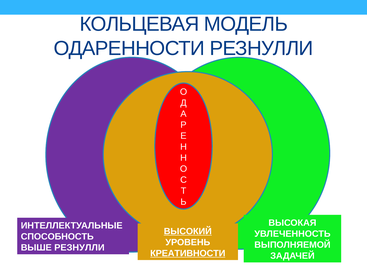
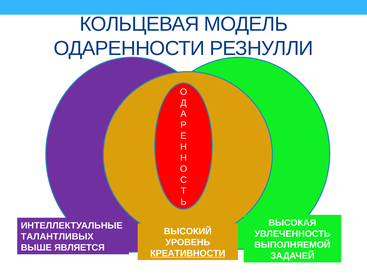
ВЫСОКИЙ underline: present -> none
СПОСОБНОСТЬ: СПОСОБНОСТЬ -> ТАЛАНТЛИВЫХ
ВЫШЕ РЕЗНУЛЛИ: РЕЗНУЛЛИ -> ЯВЛЯЕТСЯ
